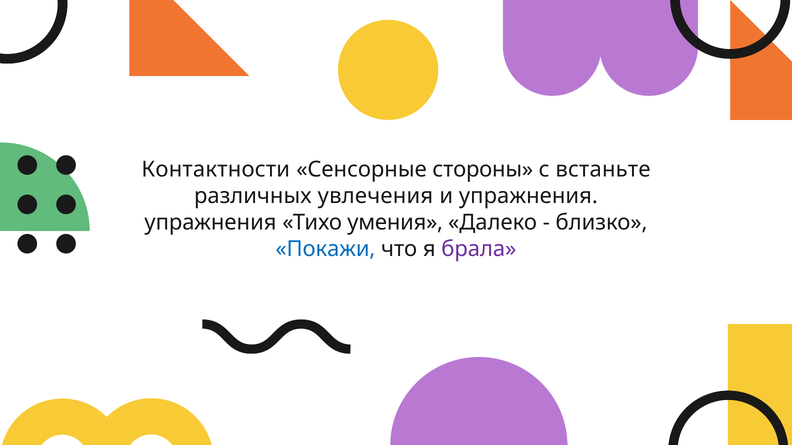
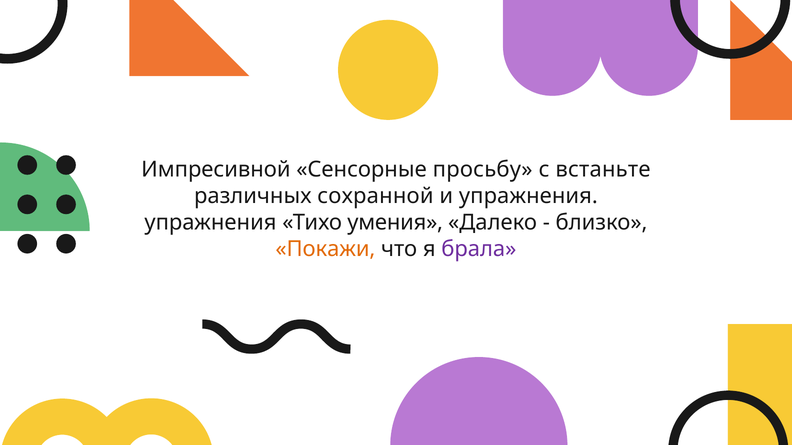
Контактности: Контактности -> Импресивной
стороны: стороны -> просьбу
увлечения: увлечения -> сохранной
Покажи colour: blue -> orange
